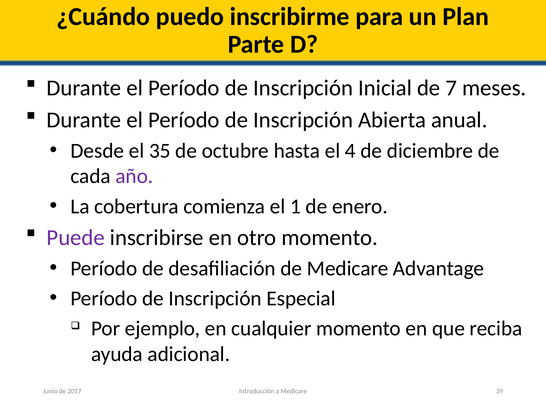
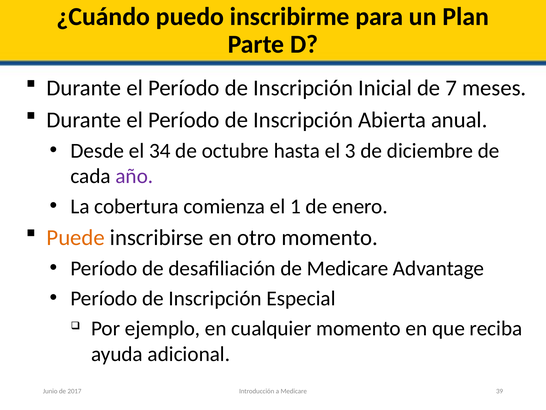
35: 35 -> 34
4: 4 -> 3
Puede colour: purple -> orange
